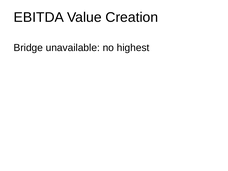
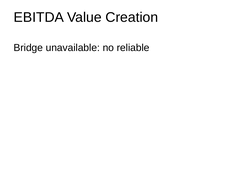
highest: highest -> reliable
